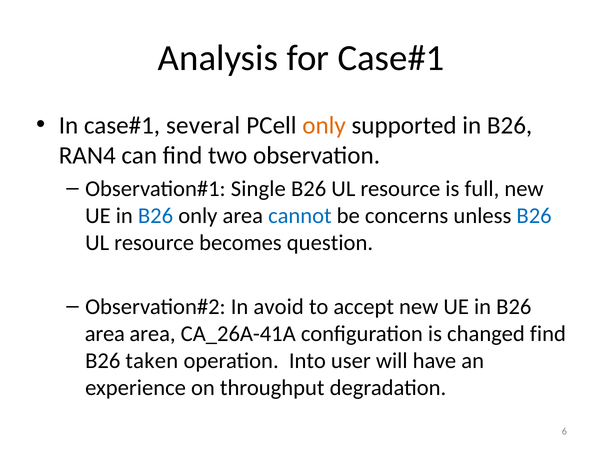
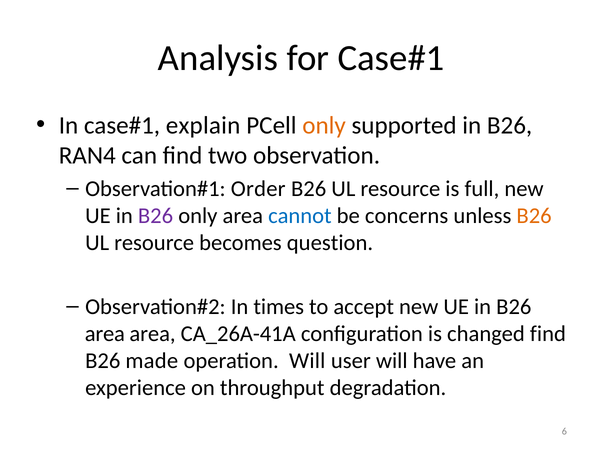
several: several -> explain
Single: Single -> Order
B26 at (156, 216) colour: blue -> purple
B26 at (534, 216) colour: blue -> orange
avoid: avoid -> times
taken: taken -> made
operation Into: Into -> Will
